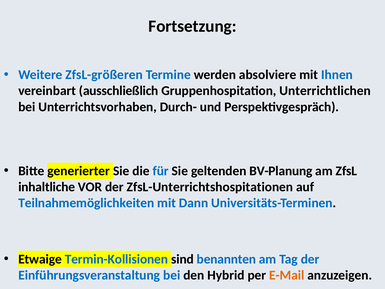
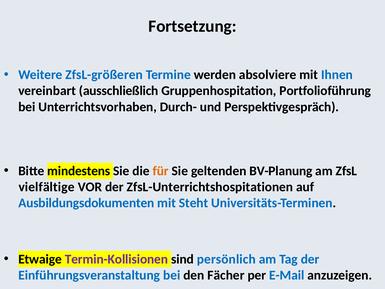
Unterrichtlichen: Unterrichtlichen -> Portfolioführung
generierter: generierter -> mindestens
für colour: blue -> orange
inhaltliche: inhaltliche -> vielfältige
Teilnahmemöglichkeiten: Teilnahmemöglichkeiten -> Ausbildungsdokumenten
Dann: Dann -> Steht
Termin-Kollisionen colour: blue -> purple
benannten: benannten -> persönlich
Hybrid: Hybrid -> Fächer
E-Mail colour: orange -> blue
